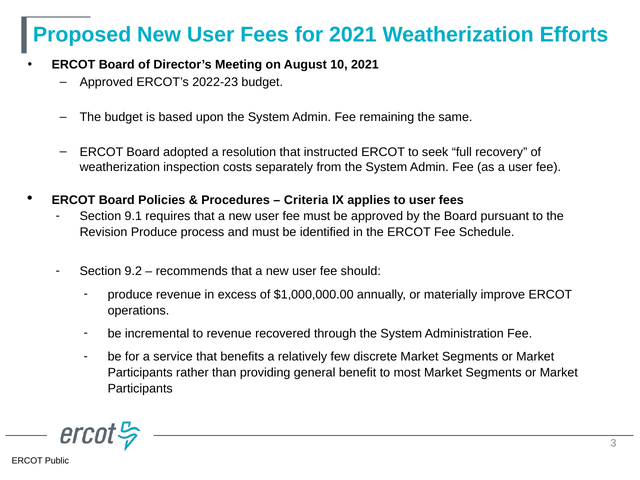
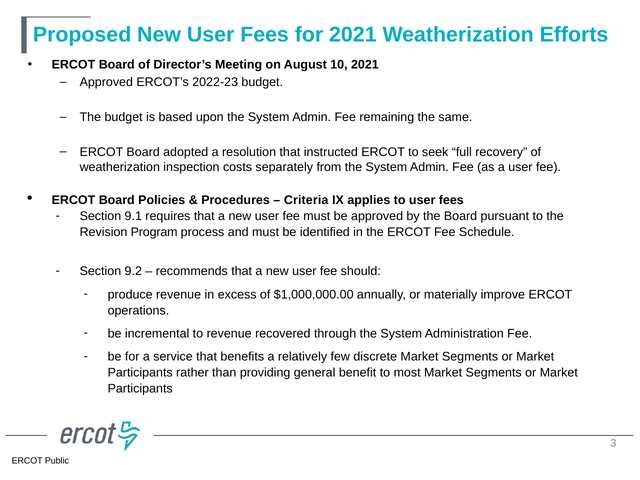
Revision Produce: Produce -> Program
